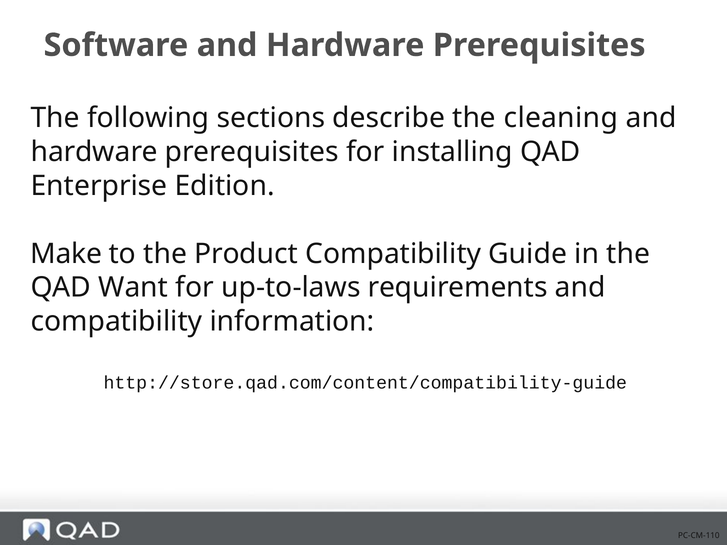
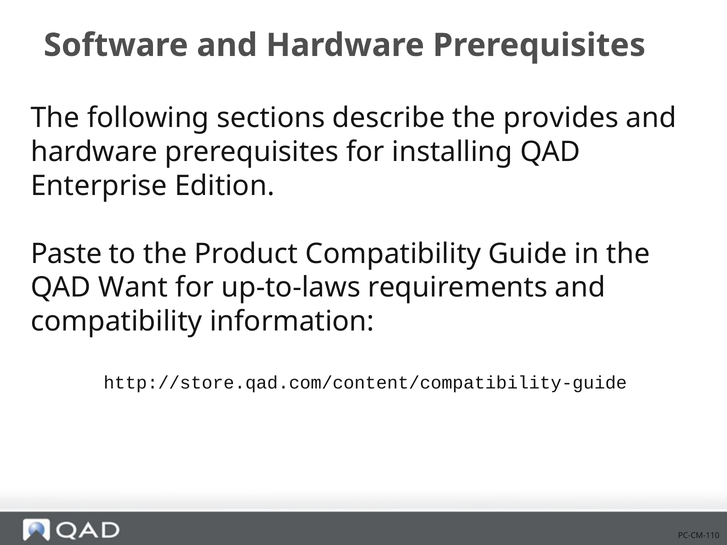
cleaning: cleaning -> provides
Make: Make -> Paste
